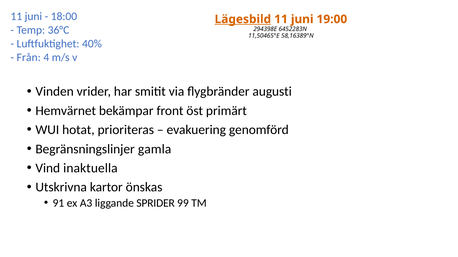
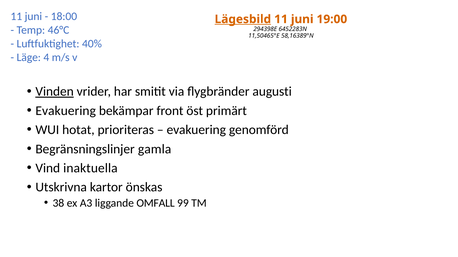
36°C: 36°C -> 46°C
Från: Från -> Läge
Vinden underline: none -> present
Hemvärnet at (66, 111): Hemvärnet -> Evakuering
91: 91 -> 38
SPRIDER: SPRIDER -> OMFALL
